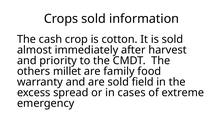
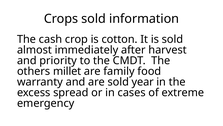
field: field -> year
